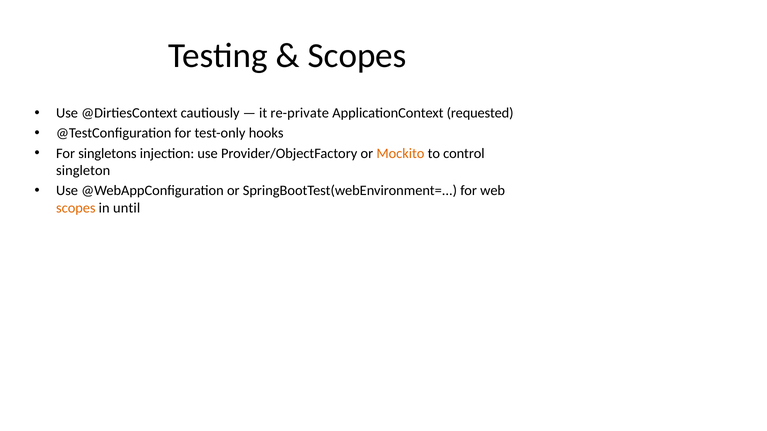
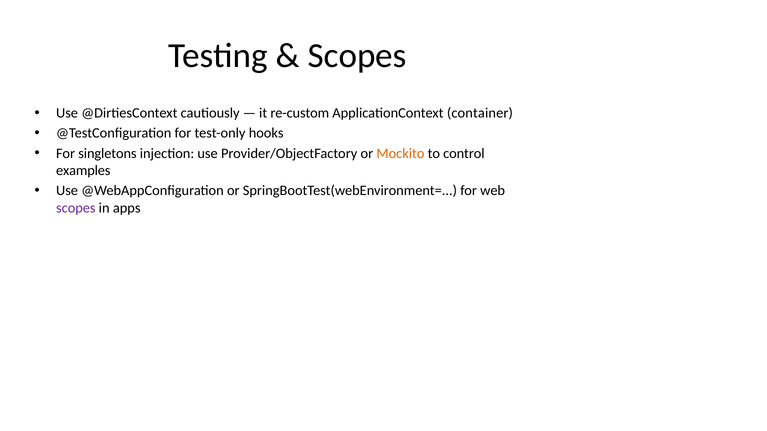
re-private: re-private -> re-custom
requested: requested -> container
singleton: singleton -> examples
scopes at (76, 208) colour: orange -> purple
until: until -> apps
